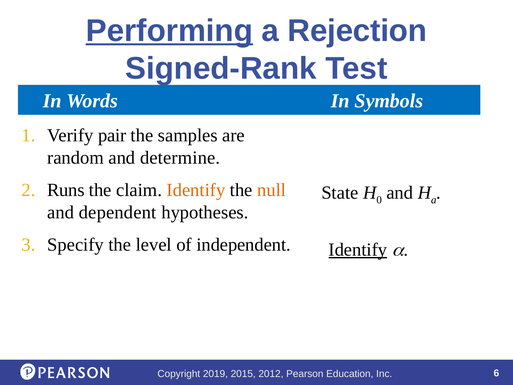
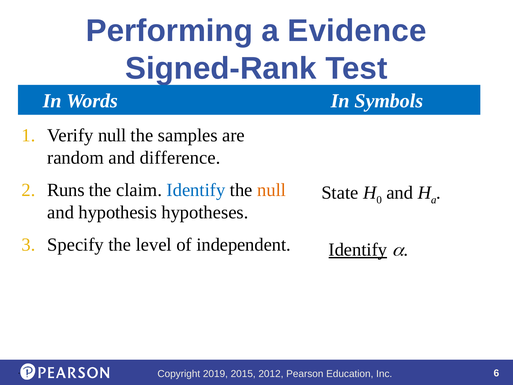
Performing underline: present -> none
Rejection: Rejection -> Evidence
Verify pair: pair -> null
determine: determine -> difference
Identify at (196, 190) colour: orange -> blue
dependent: dependent -> hypothesis
